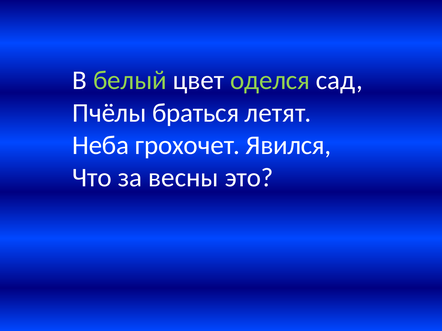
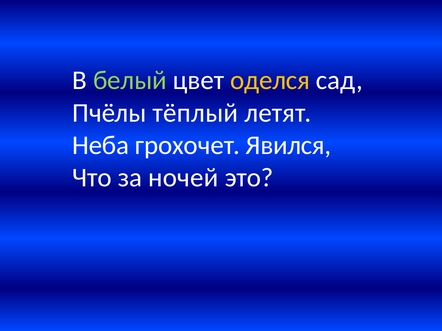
оделся colour: light green -> yellow
браться: браться -> тёплый
весны: весны -> ночей
